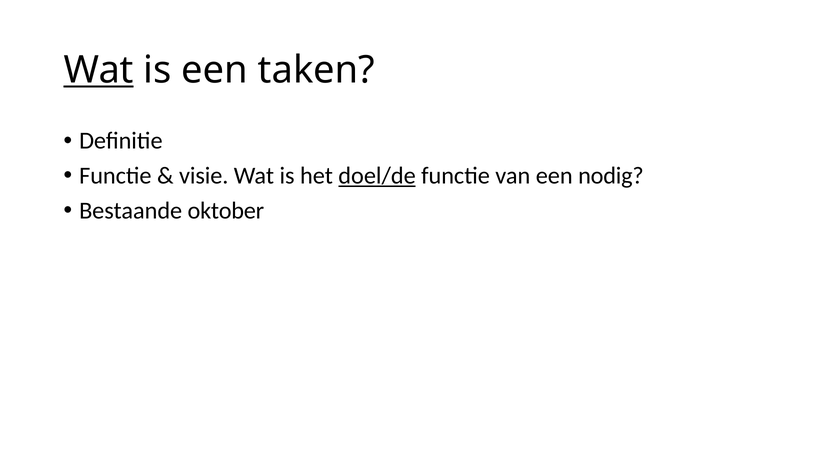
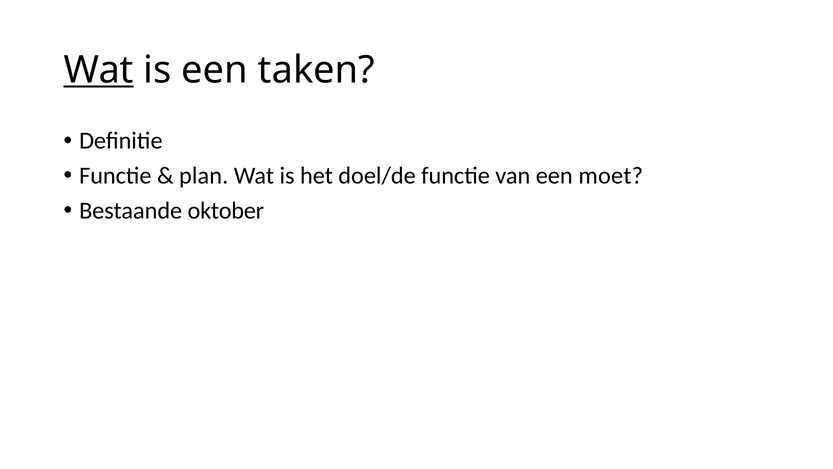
visie: visie -> plan
doel/de underline: present -> none
nodig: nodig -> moet
